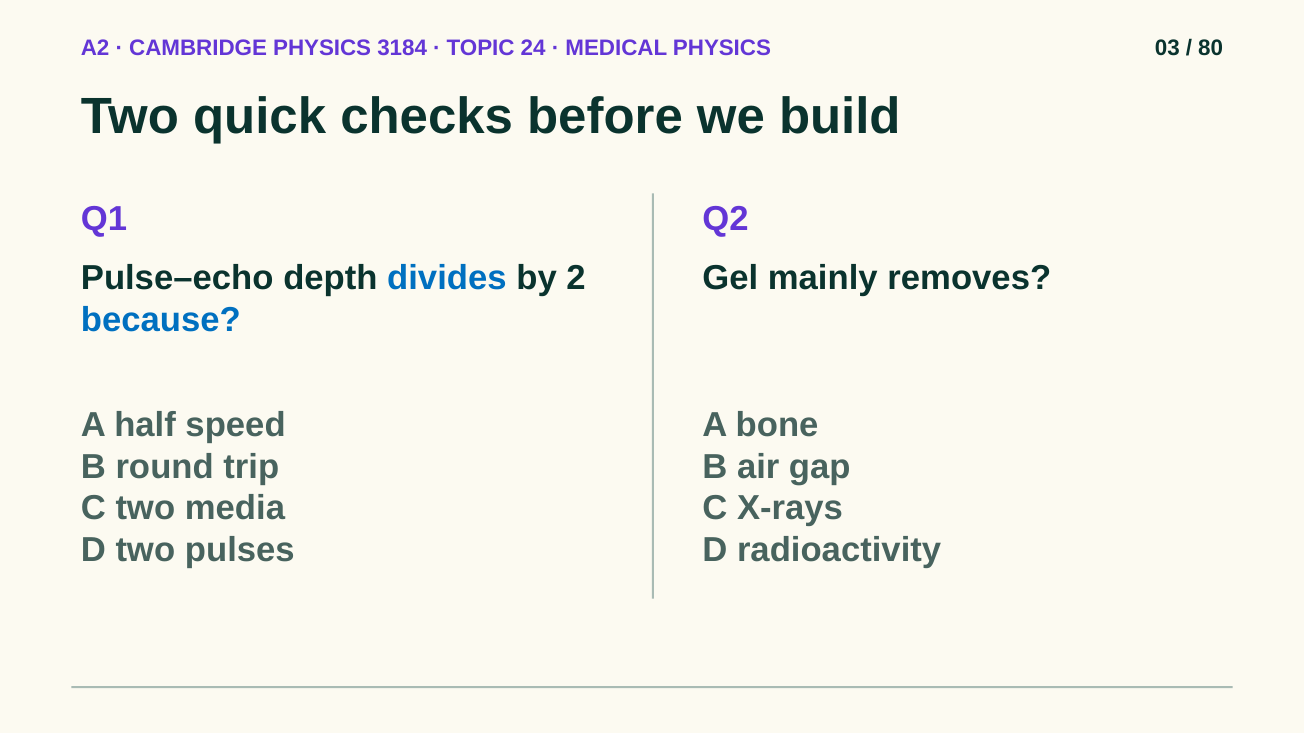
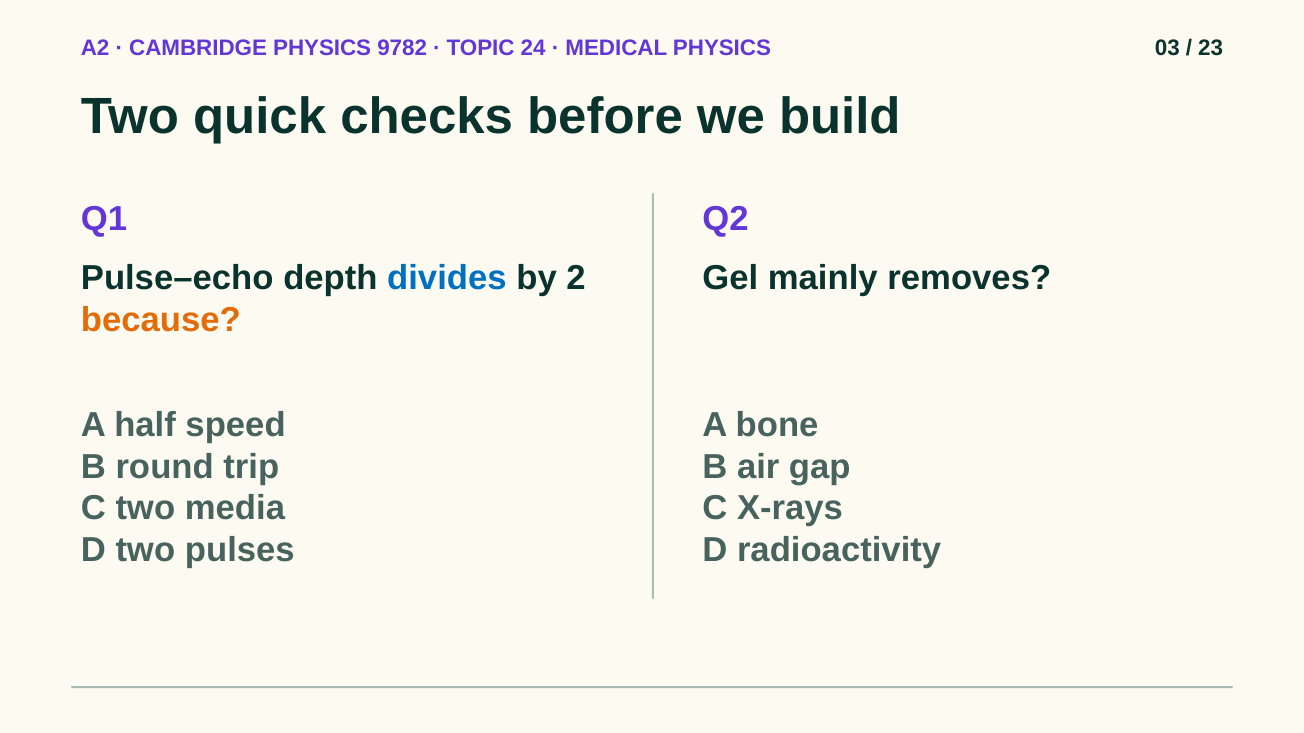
3184: 3184 -> 9782
80: 80 -> 23
because colour: blue -> orange
